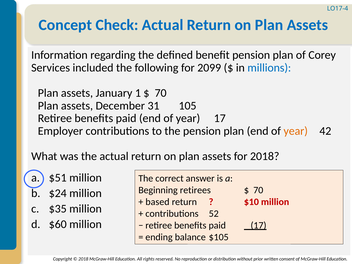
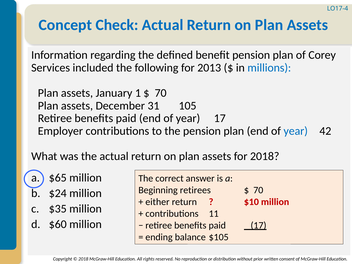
2099: 2099 -> 2013
year at (296, 131) colour: orange -> blue
$51: $51 -> $65
based: based -> either
52: 52 -> 11
